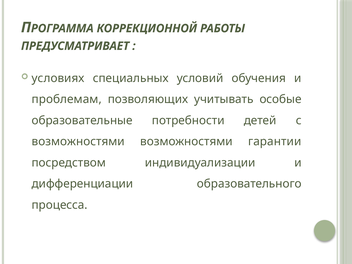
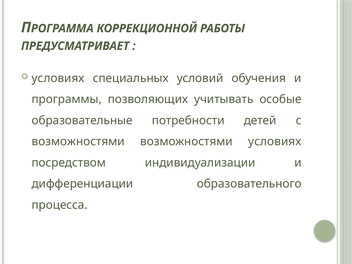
проблемам: проблемам -> программы
возможностями гарантии: гарантии -> условиях
